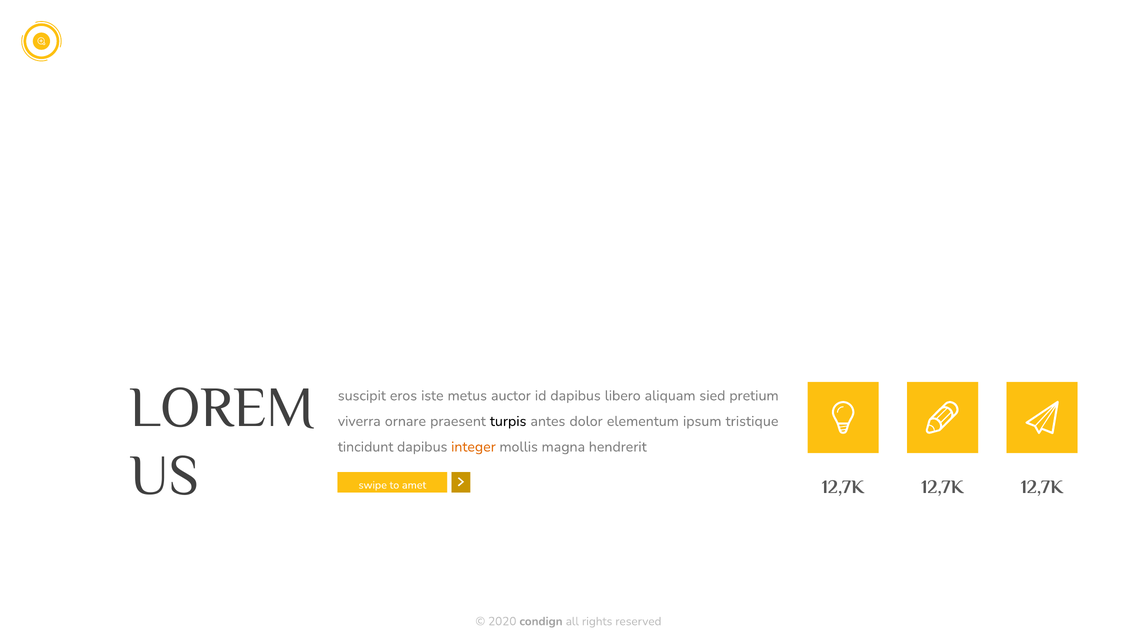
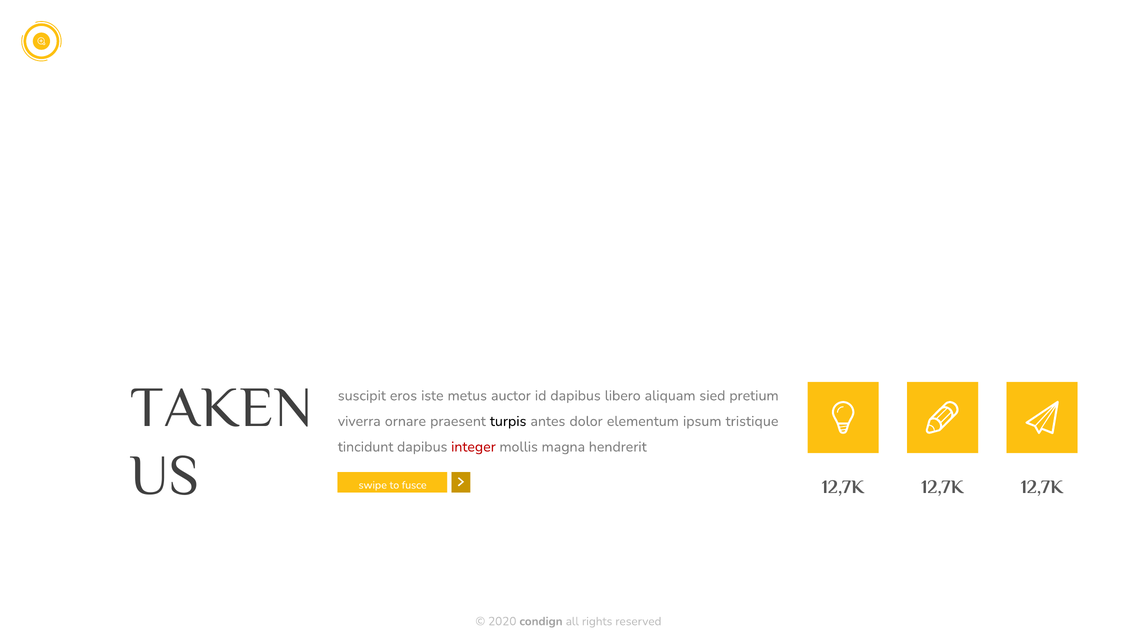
LOREM: LOREM -> TAKEN
integer colour: orange -> red
amet: amet -> fusce
